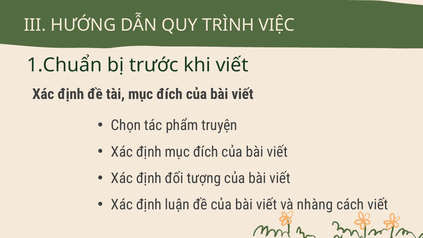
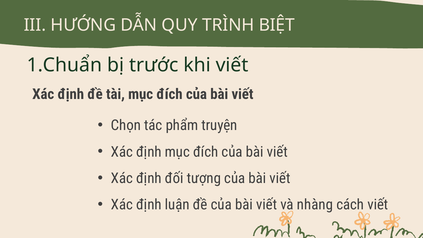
VIỆC: VIỆC -> BIỆT
